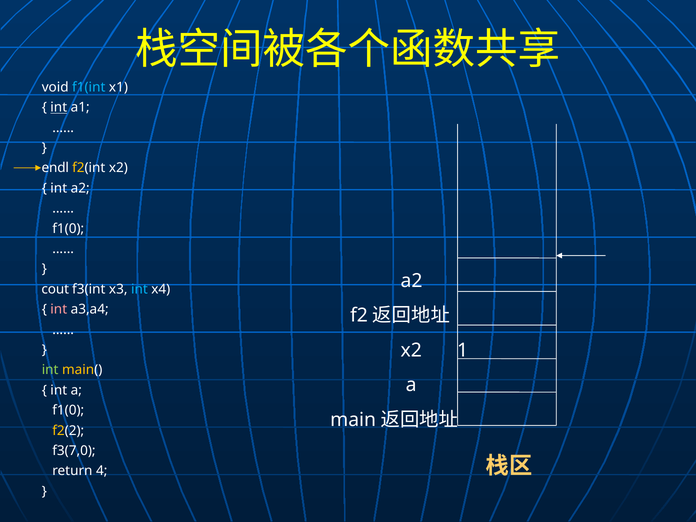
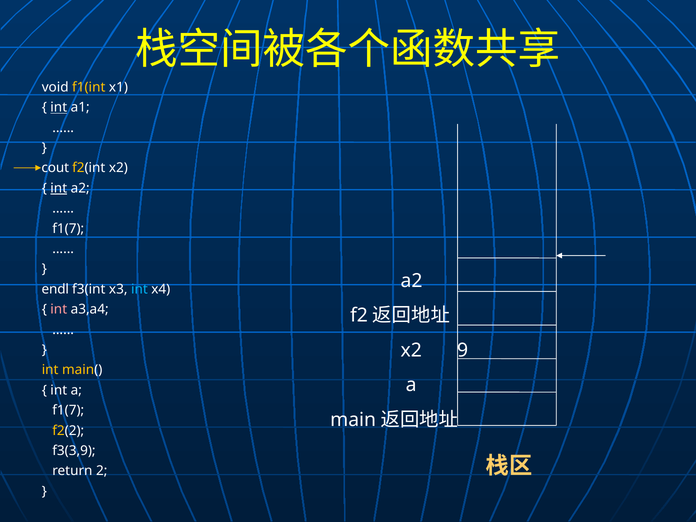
f1(int colour: light blue -> yellow
endl: endl -> cout
int at (59, 188) underline: none -> present
f1(0 at (68, 229): f1(0 -> f1(7
cout: cout -> endl
1: 1 -> 9
int at (50, 370) colour: light green -> yellow
f1(0 at (68, 410): f1(0 -> f1(7
f3(7,0: f3(7,0 -> f3(3,9
4: 4 -> 2
